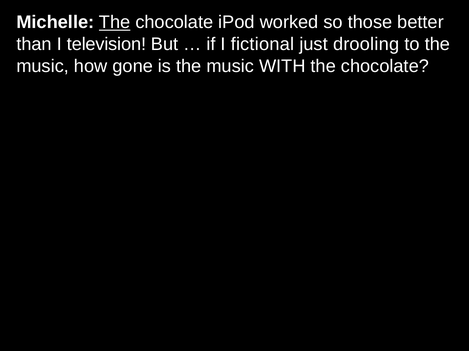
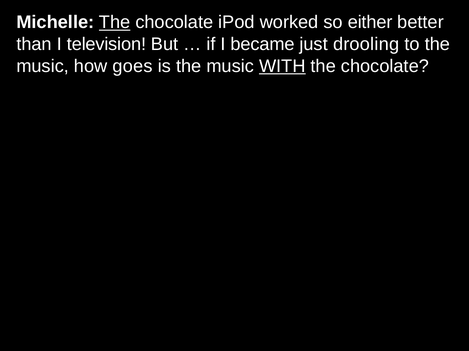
those: those -> either
fictional: fictional -> became
gone: gone -> goes
WITH underline: none -> present
